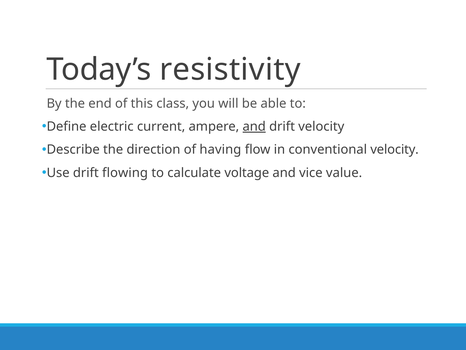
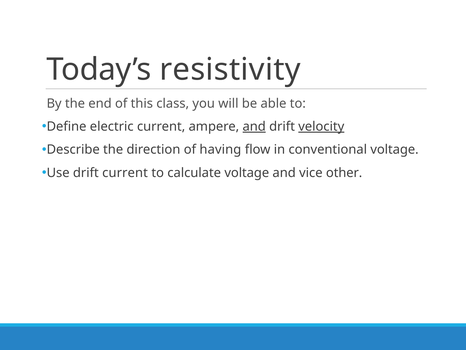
velocity at (321, 126) underline: none -> present
conventional velocity: velocity -> voltage
drift flowing: flowing -> current
value: value -> other
